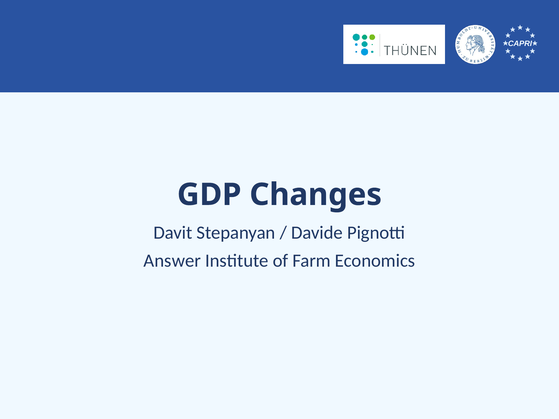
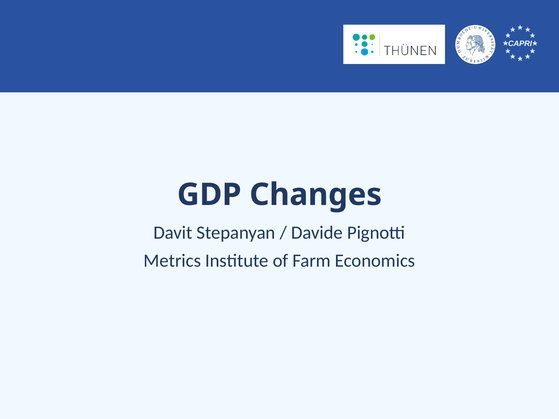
Answer: Answer -> Metrics
